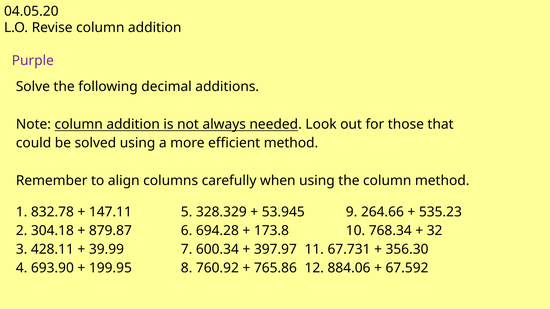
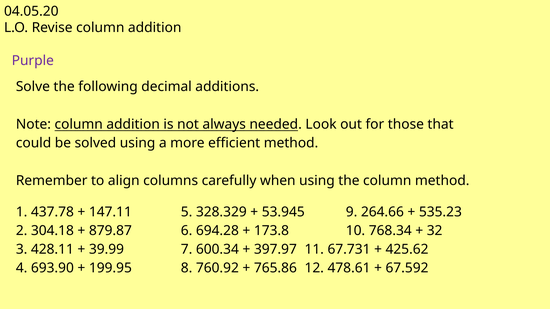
832.78: 832.78 -> 437.78
356.30: 356.30 -> 425.62
884.06: 884.06 -> 478.61
